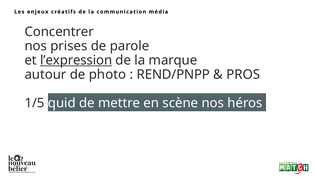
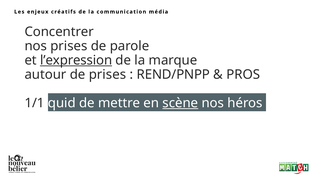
de photo: photo -> prises
1/5: 1/5 -> 1/1
scène underline: none -> present
